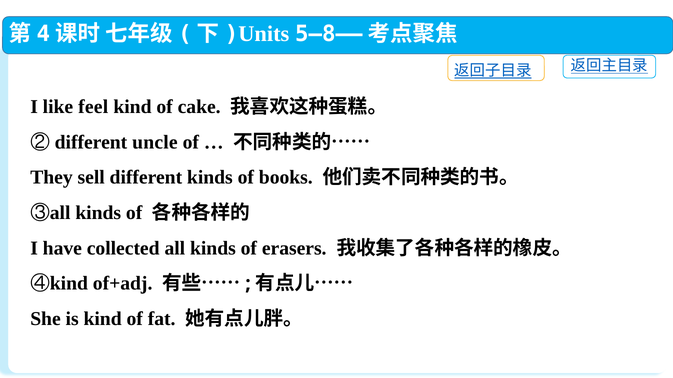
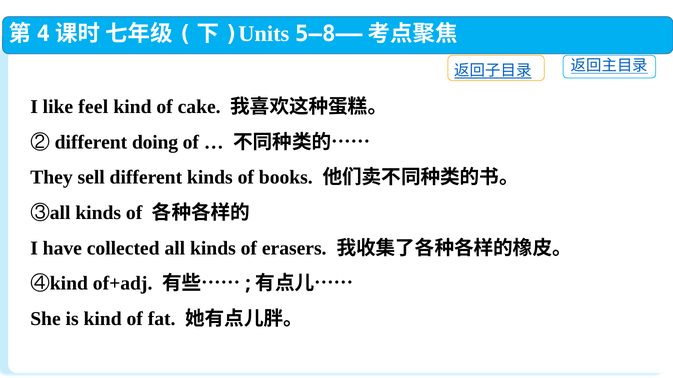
uncle: uncle -> doing
